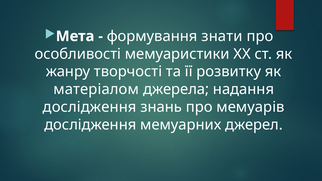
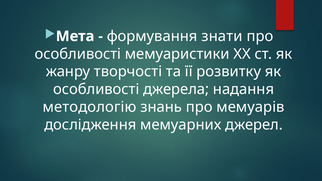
матеріалом at (96, 89): матеріалом -> особливості
дослідження at (90, 107): дослідження -> методологію
